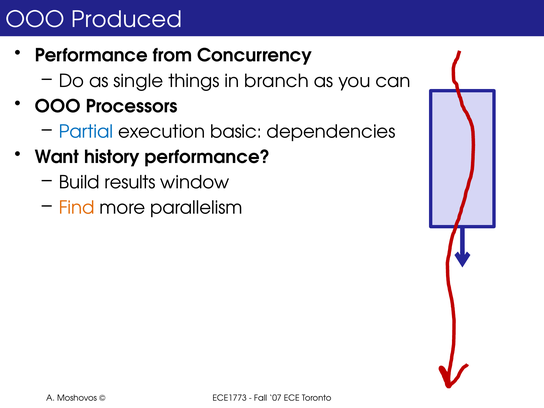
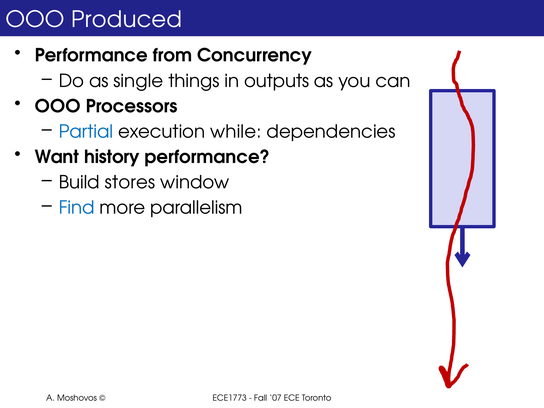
branch: branch -> outputs
basic: basic -> while
results: results -> stores
Find colour: orange -> blue
